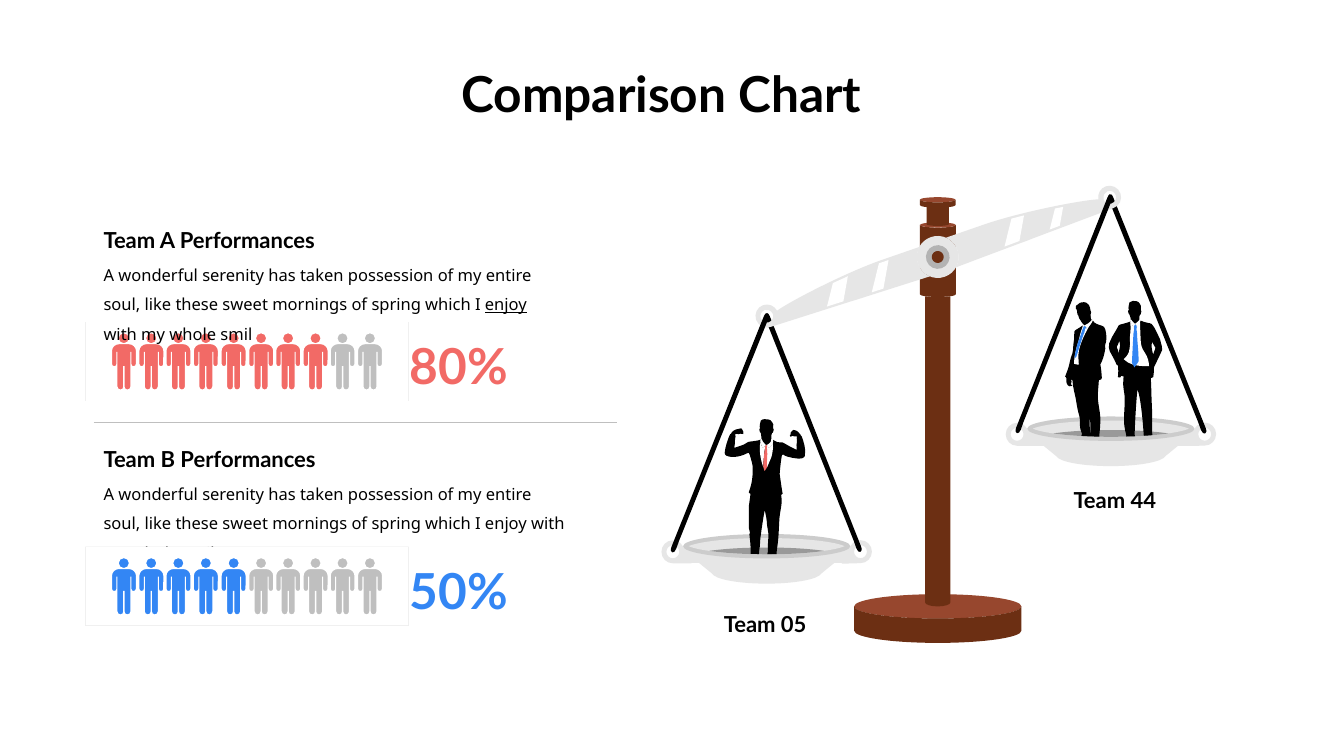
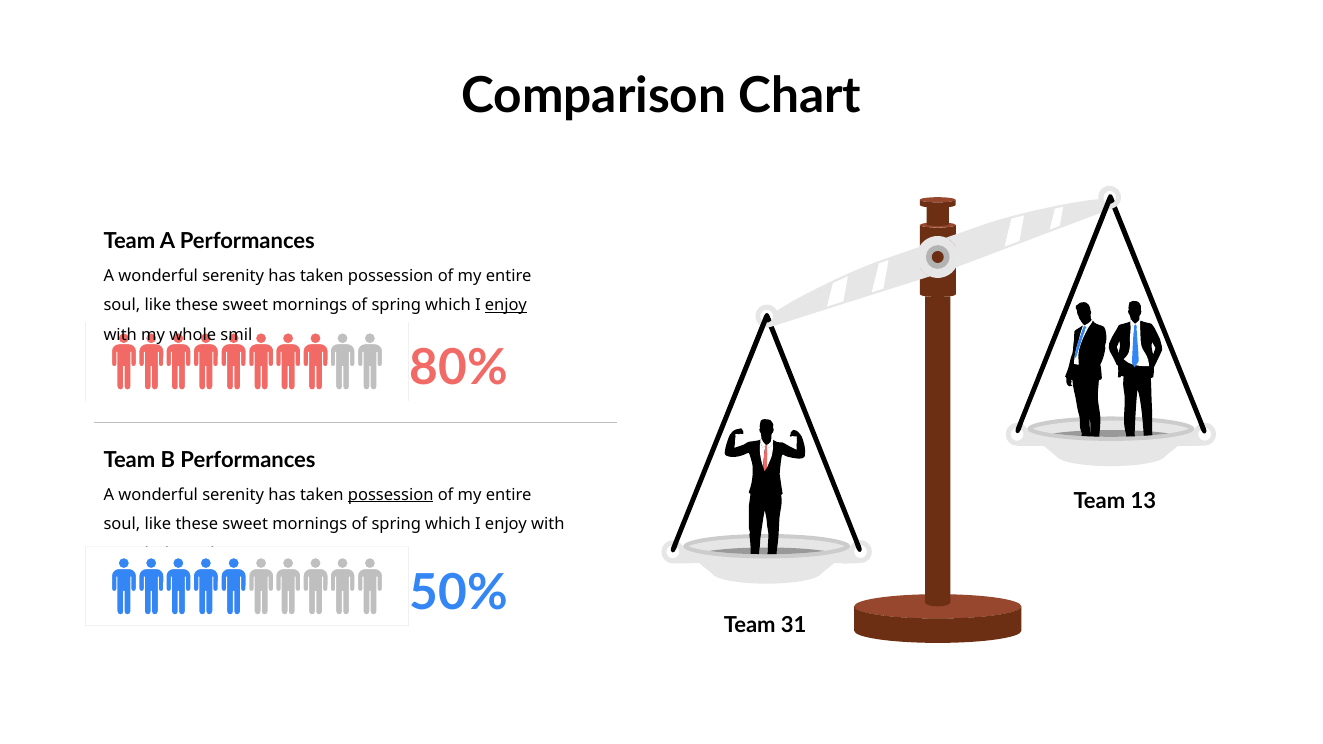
possession at (391, 495) underline: none -> present
44: 44 -> 13
05: 05 -> 31
